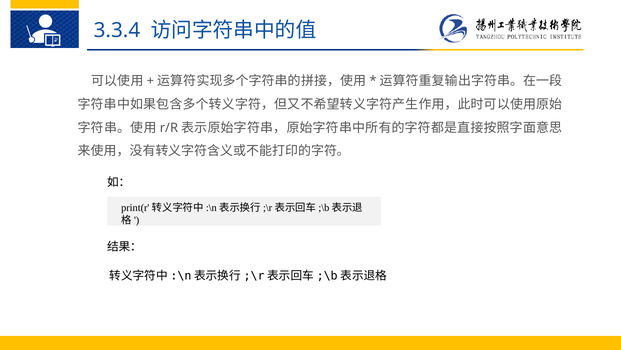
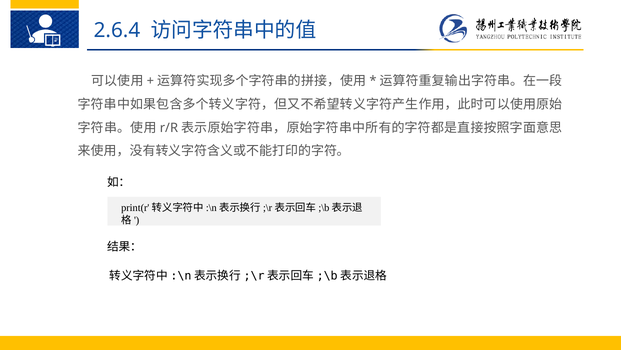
3.3.4: 3.3.4 -> 2.6.4
